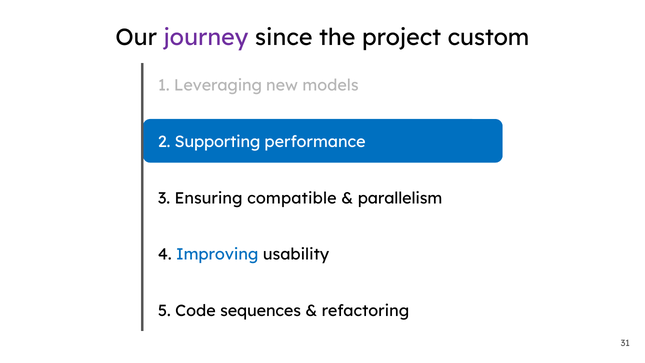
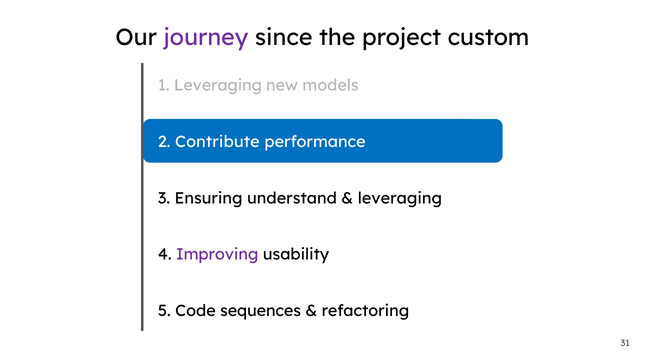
Supporting: Supporting -> Contribute
compatible: compatible -> understand
parallelism at (400, 198): parallelism -> leveraging
Improving colour: blue -> purple
